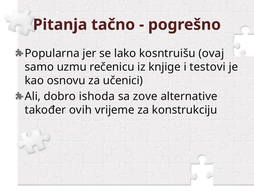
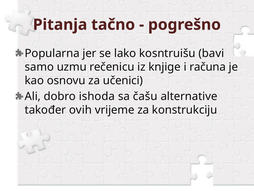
ovaj: ovaj -> bavi
testovi: testovi -> računa
zove: zove -> čašu
